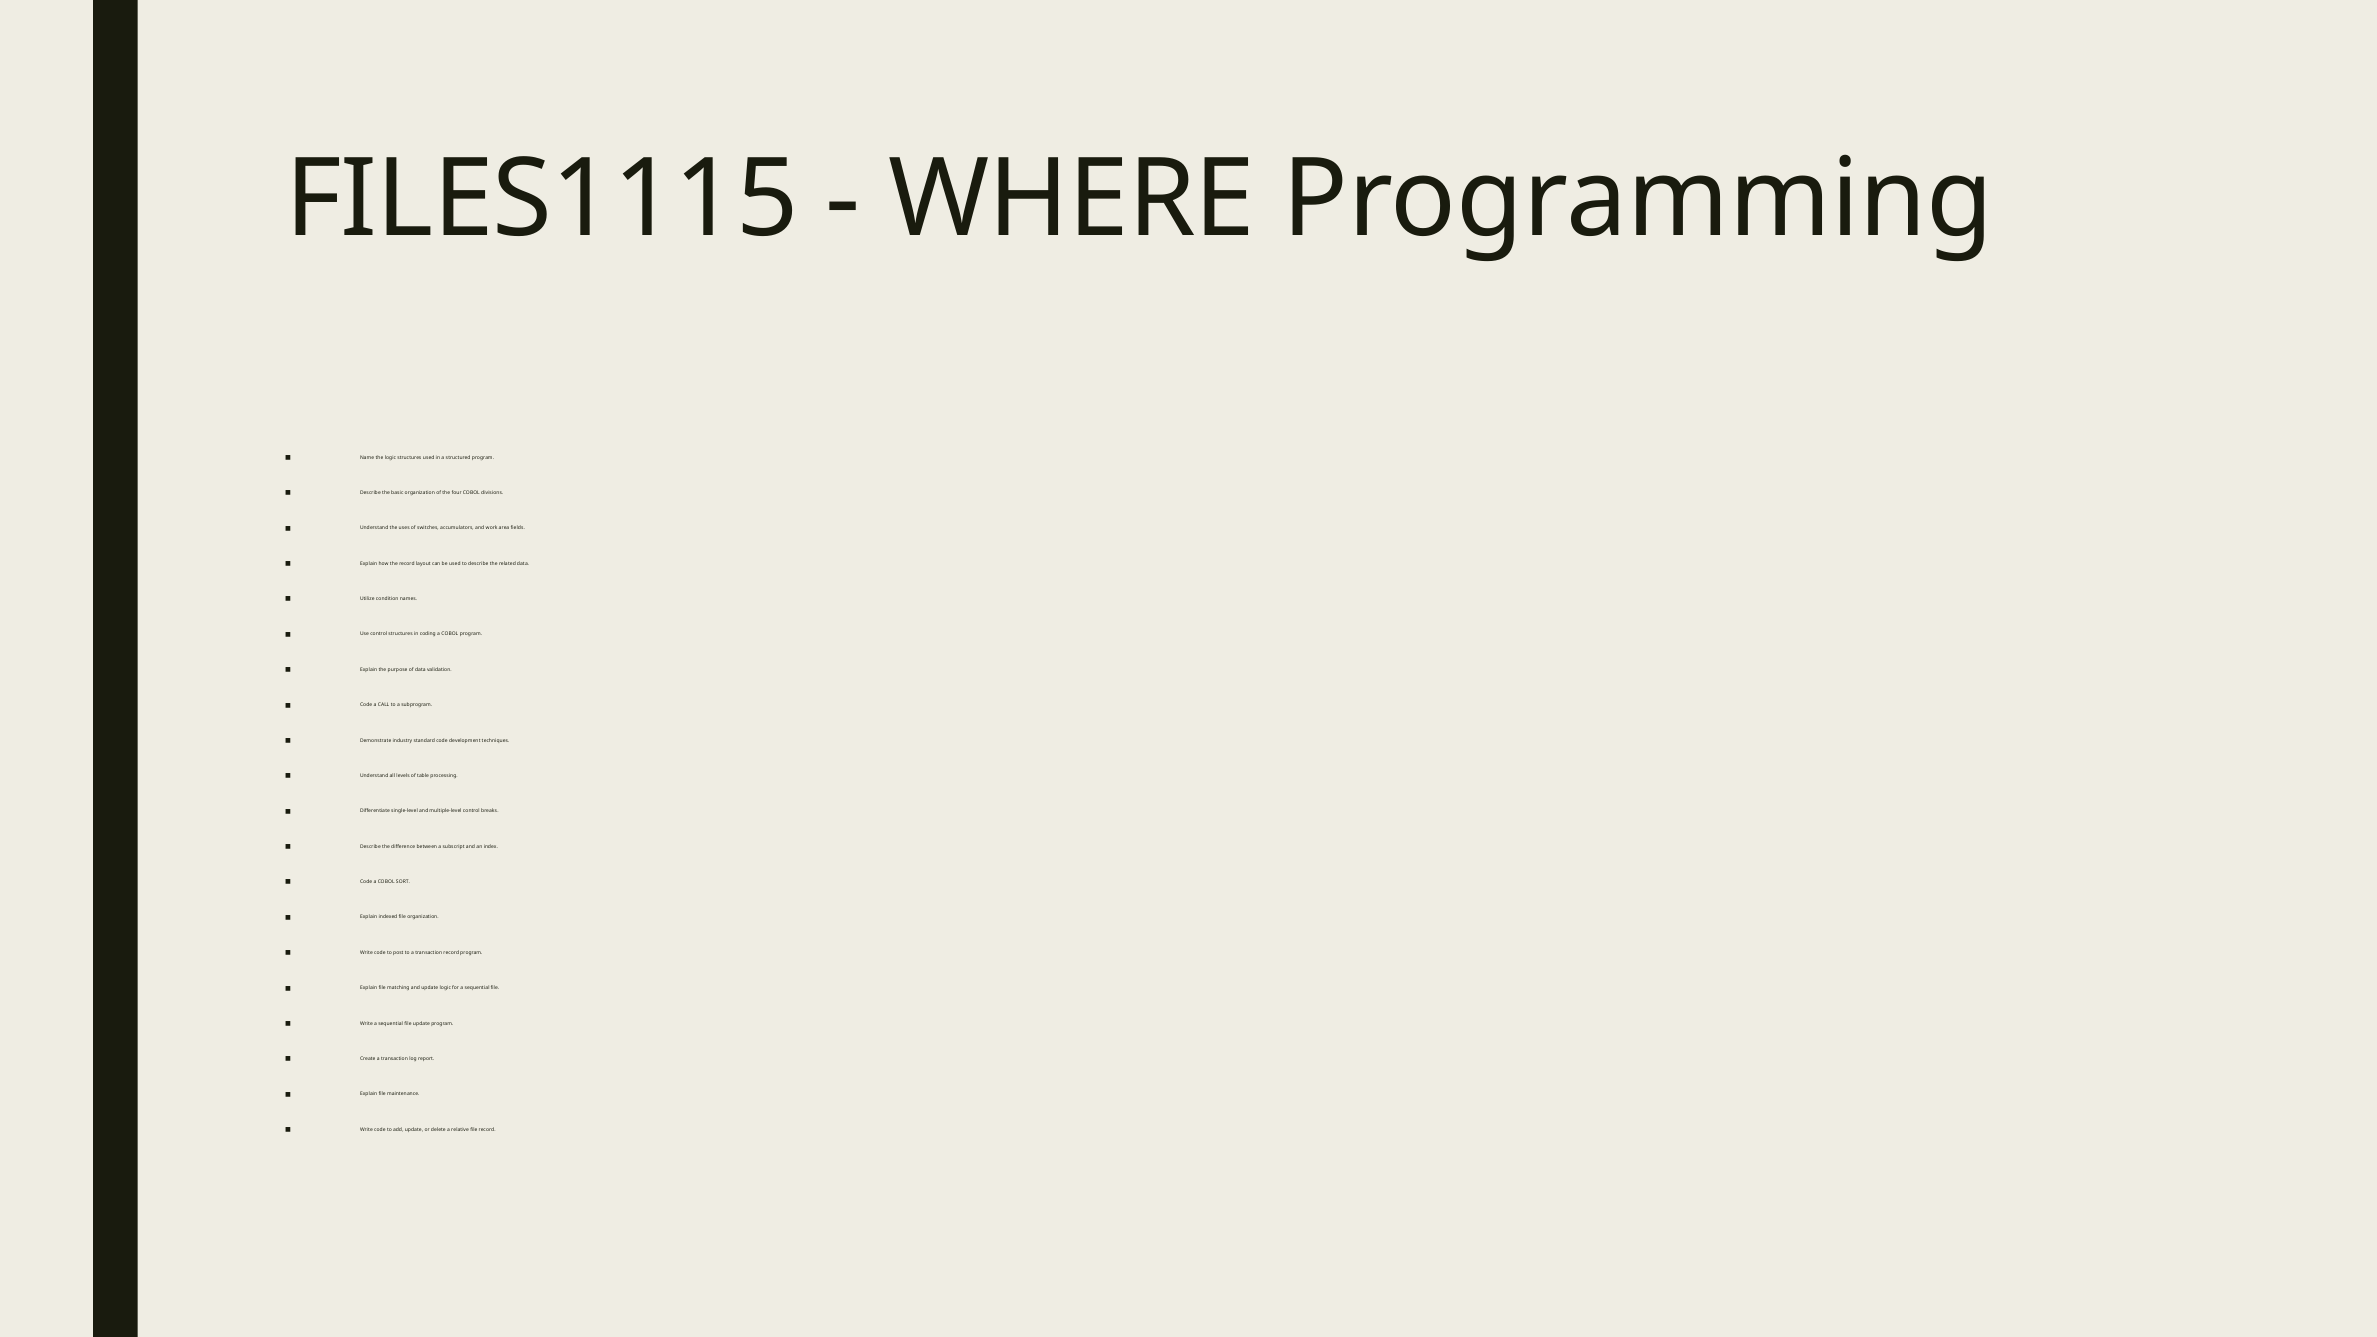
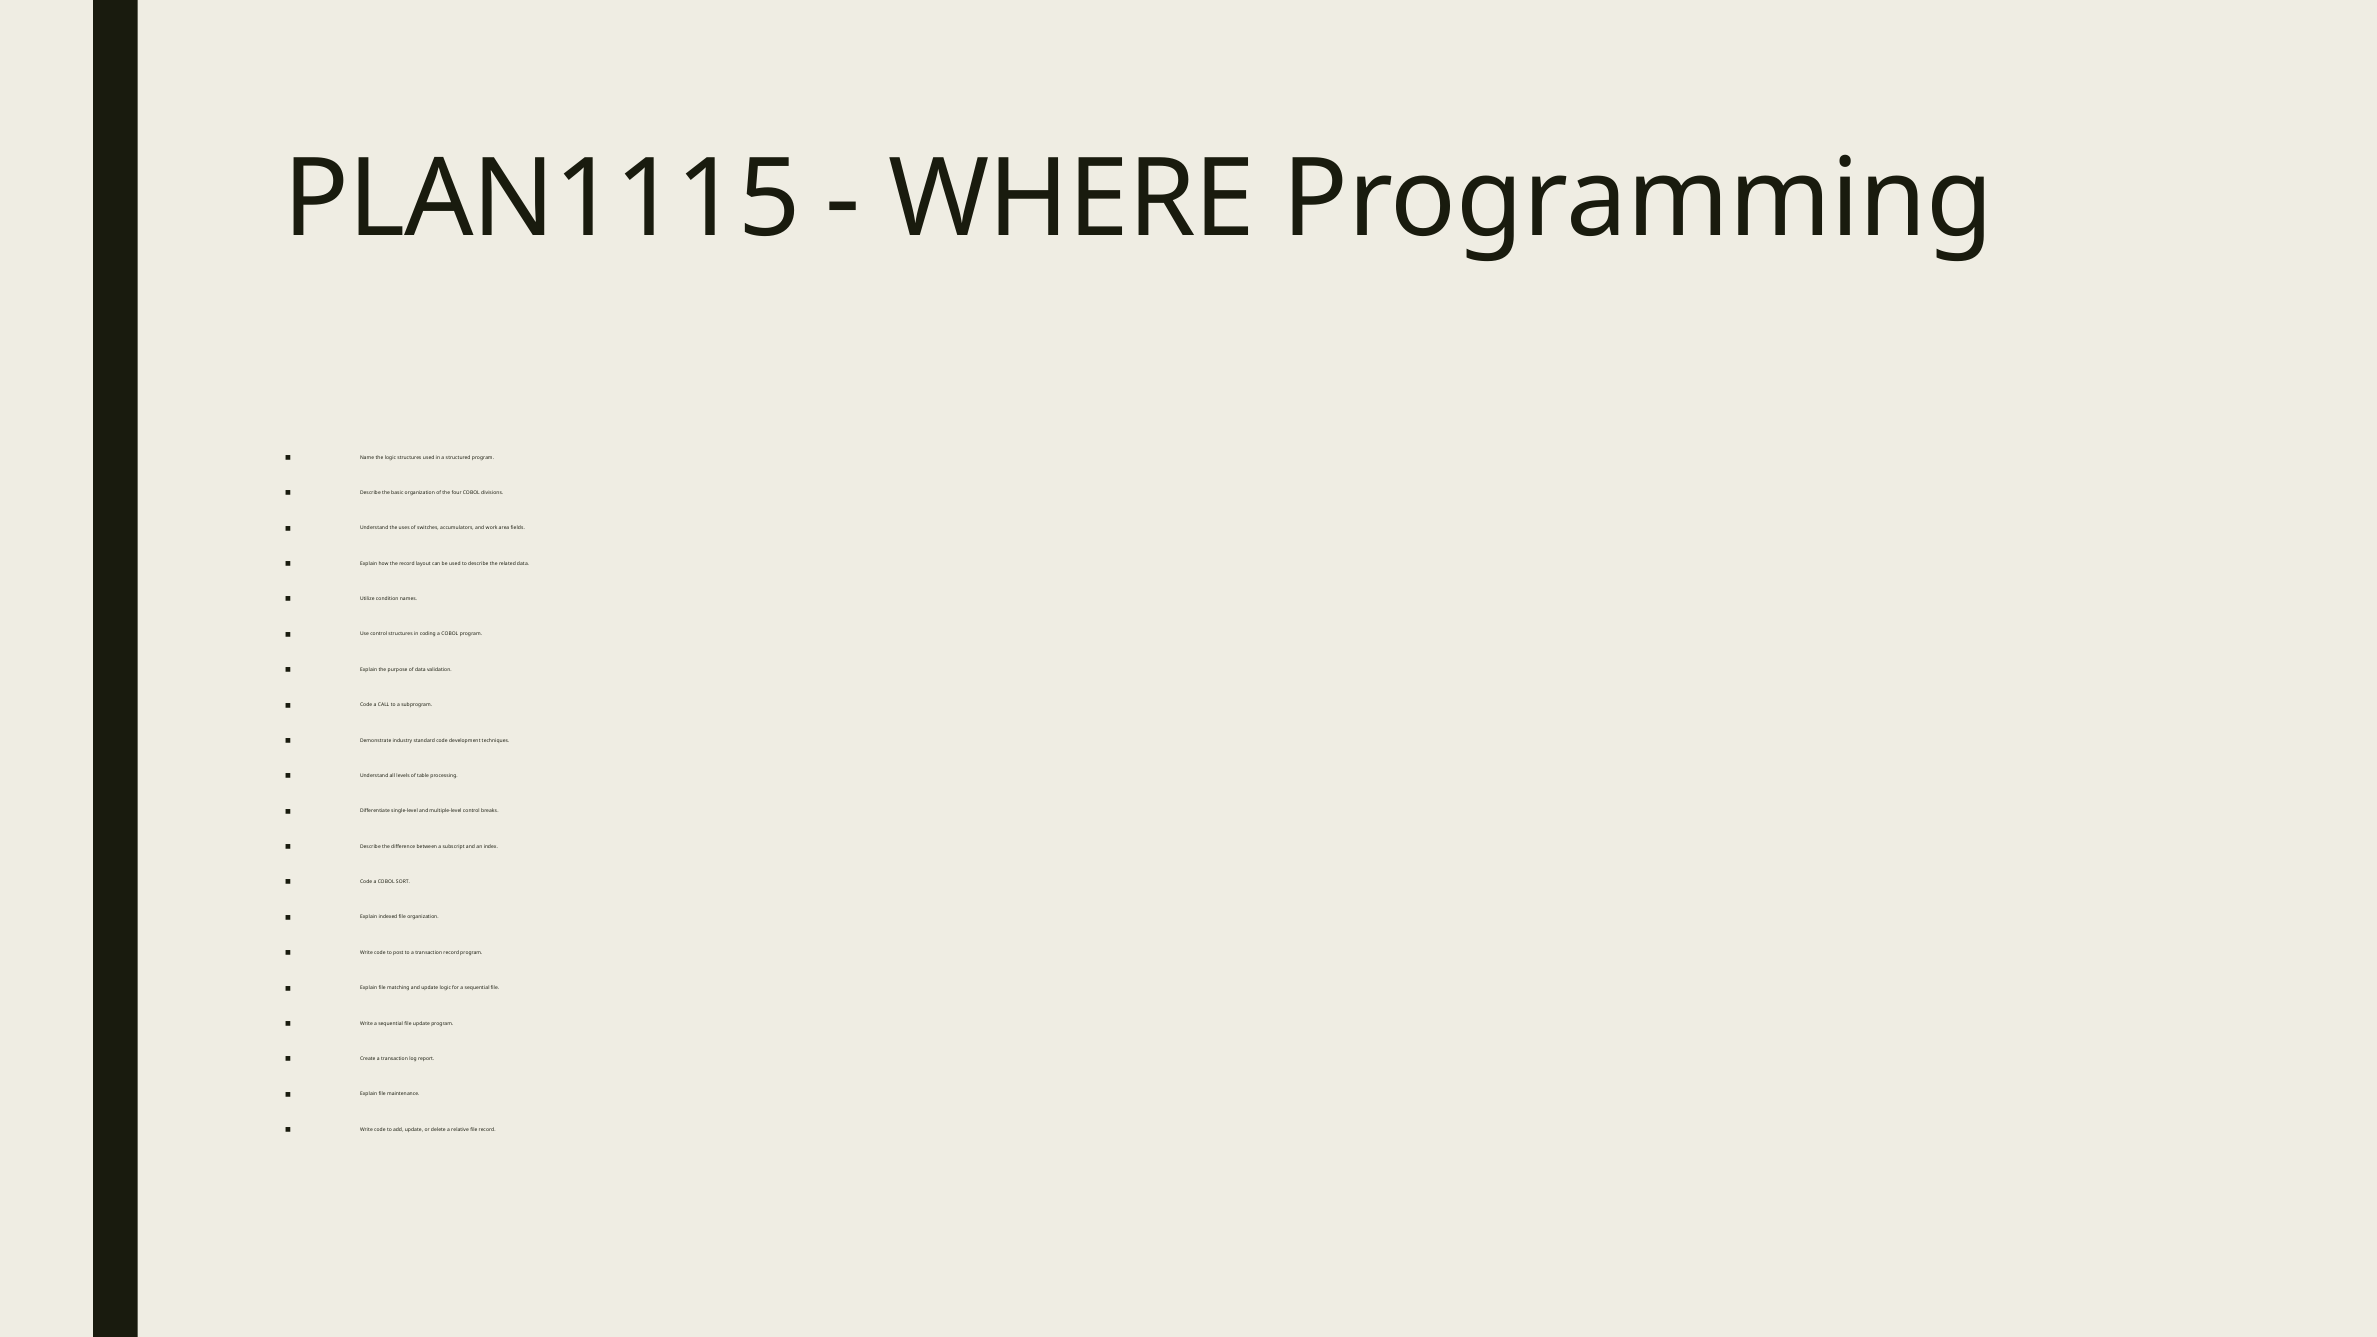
FILES1115: FILES1115 -> PLAN1115
